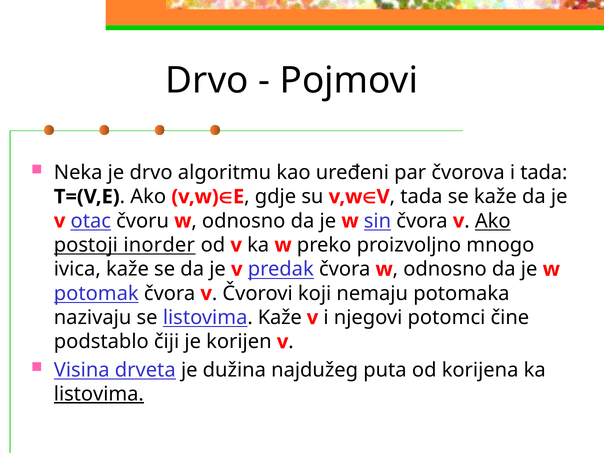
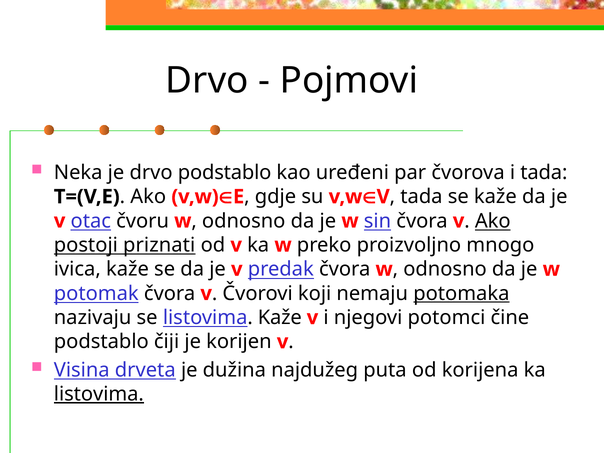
drvo algoritmu: algoritmu -> podstablo
inorder: inorder -> priznati
potomaka underline: none -> present
